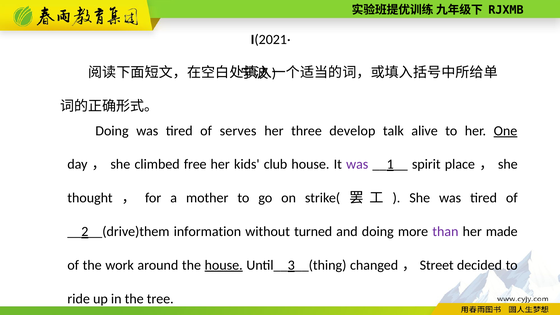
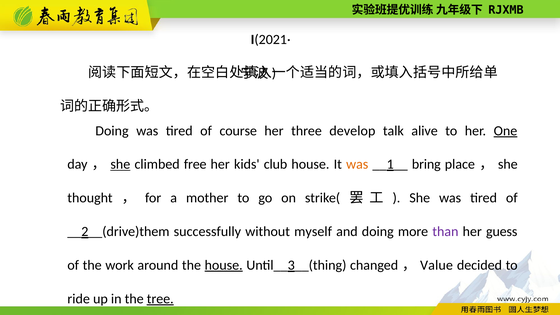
serves: serves -> course
she at (120, 164) underline: none -> present
was at (357, 164) colour: purple -> orange
spirit: spirit -> bring
information: information -> successfully
turned: turned -> myself
made: made -> guess
Street: Street -> Value
tree underline: none -> present
